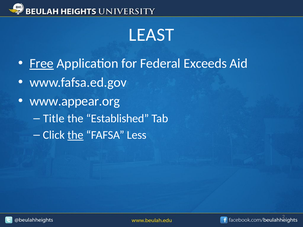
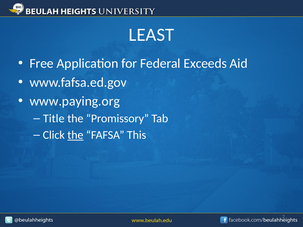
Free underline: present -> none
www.appear.org: www.appear.org -> www.paying.org
Established: Established -> Promissory
Less: Less -> This
